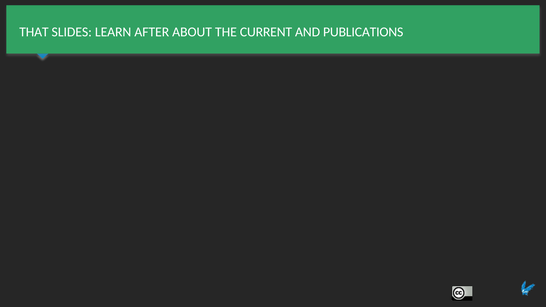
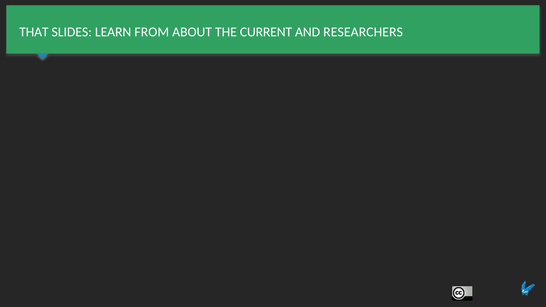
AFTER: AFTER -> FROM
PUBLICATIONS: PUBLICATIONS -> RESEARCHERS
